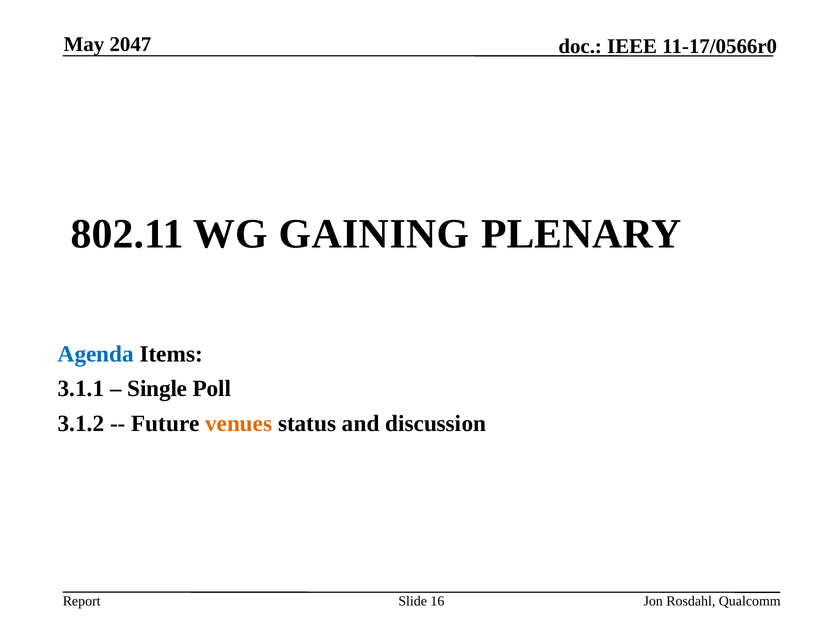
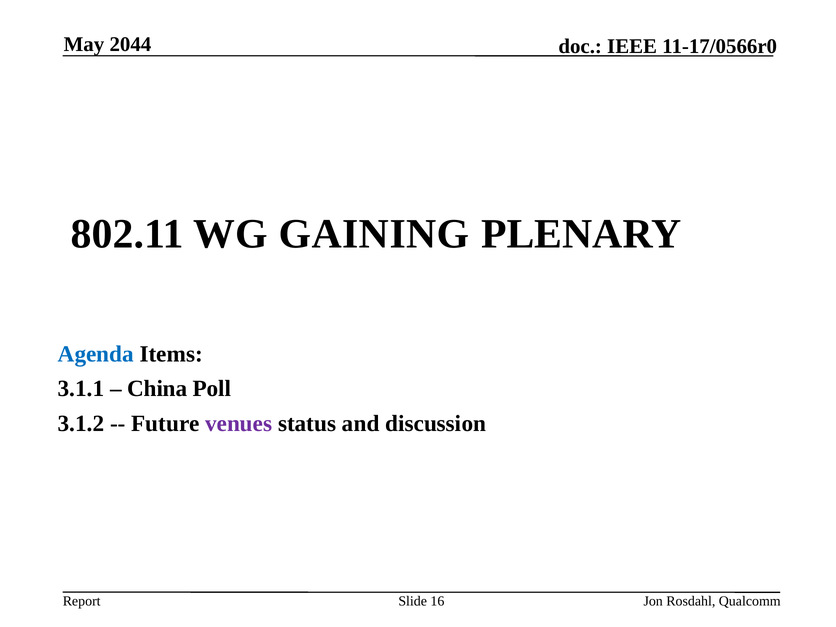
2047: 2047 -> 2044
Single: Single -> China
venues colour: orange -> purple
